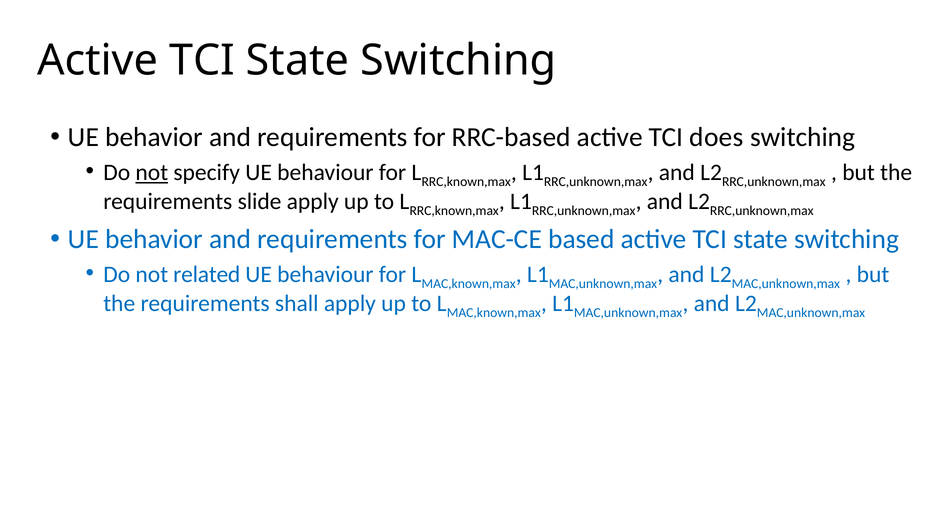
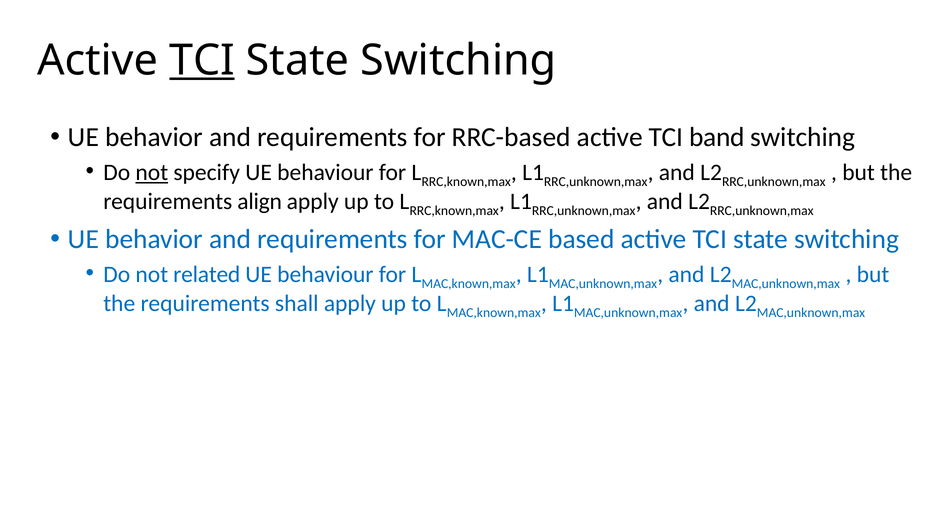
TCI at (202, 60) underline: none -> present
does: does -> band
slide: slide -> align
